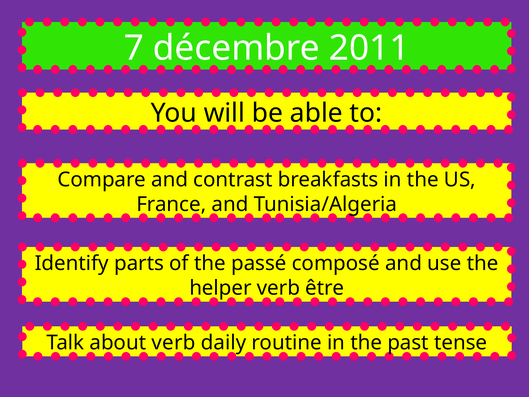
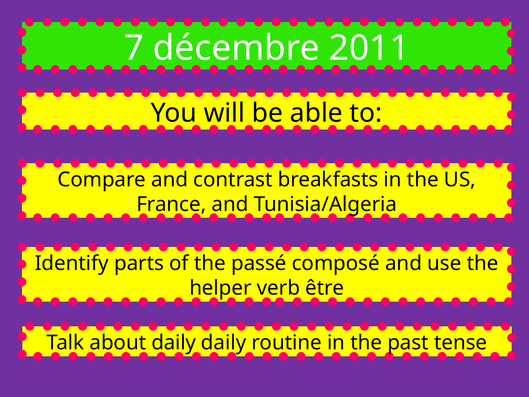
about verb: verb -> daily
